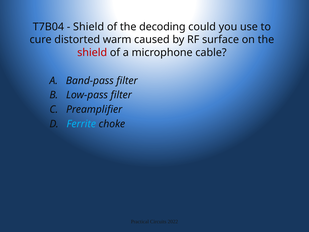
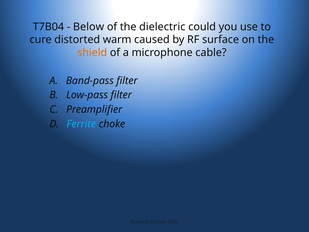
Shield at (89, 27): Shield -> Below
decoding: decoding -> dielectric
shield at (92, 52) colour: red -> orange
